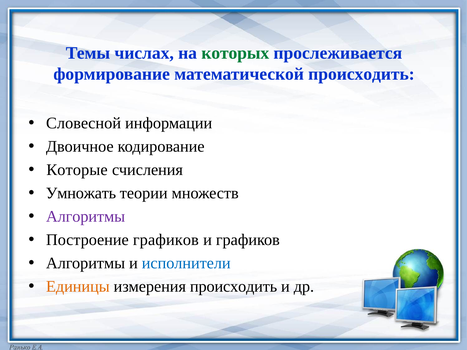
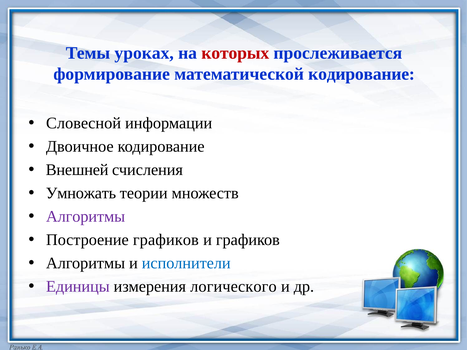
числах: числах -> уроках
которых colour: green -> red
математической происходить: происходить -> кодирование
Которые: Которые -> Внешней
Единицы colour: orange -> purple
измерения происходить: происходить -> логического
